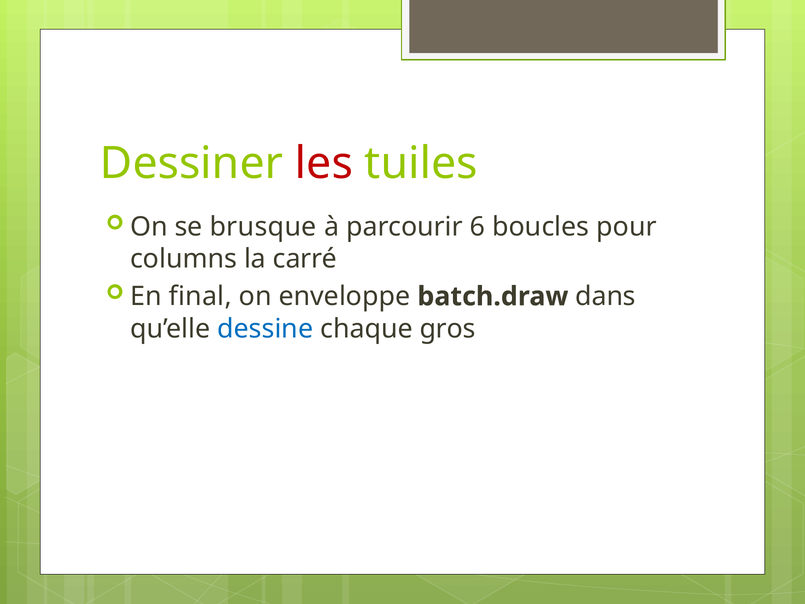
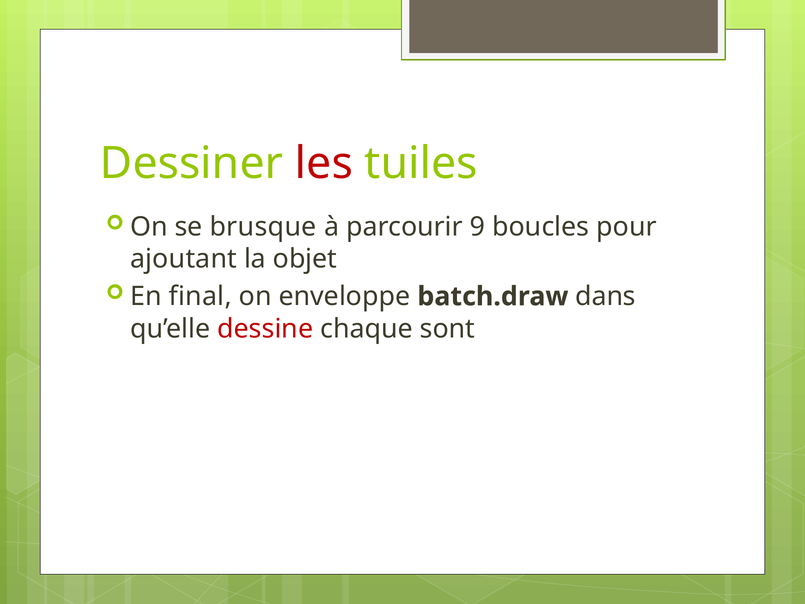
6: 6 -> 9
columns: columns -> ajoutant
carré: carré -> objet
dessine colour: blue -> red
gros: gros -> sont
